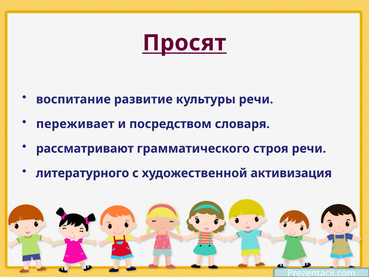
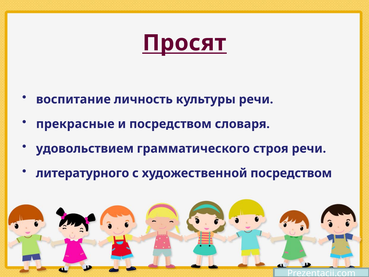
развитие: развитие -> личность
переживает: переживает -> прекрасные
рассматривают: рассматривают -> удовольствием
художественной активизация: активизация -> посредством
